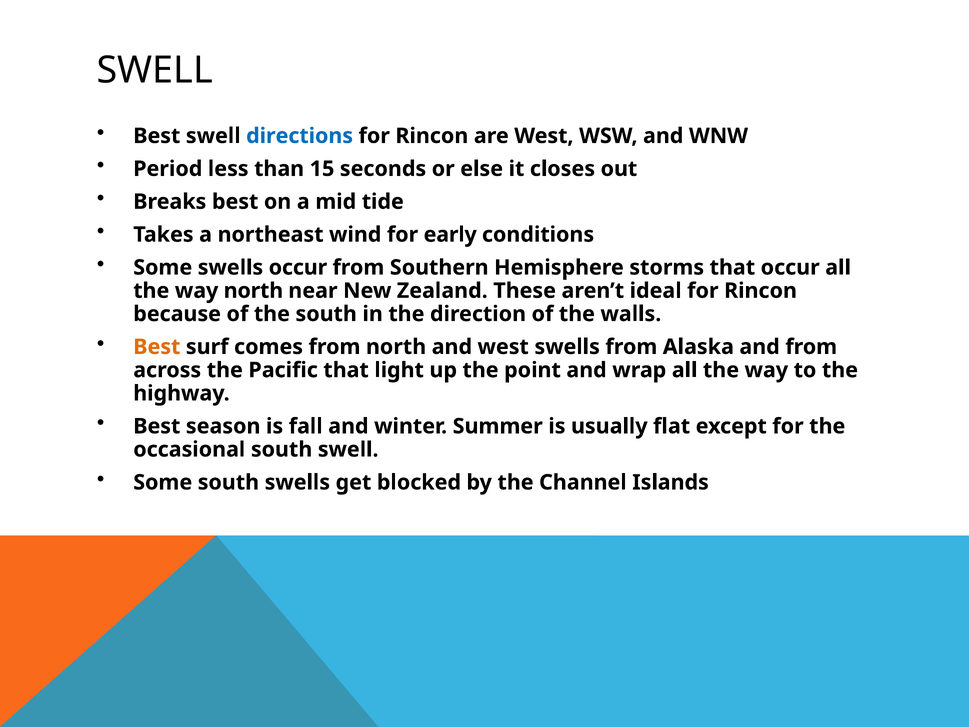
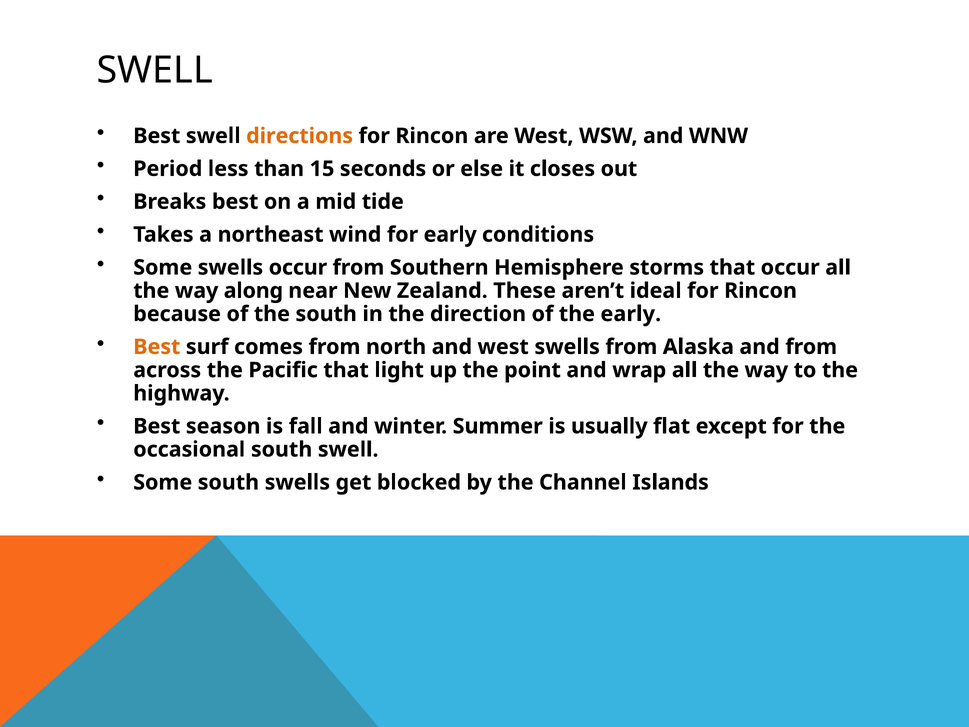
directions colour: blue -> orange
way north: north -> along
the walls: walls -> early
